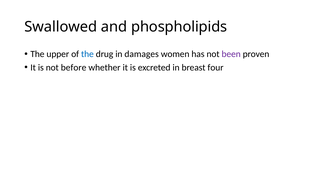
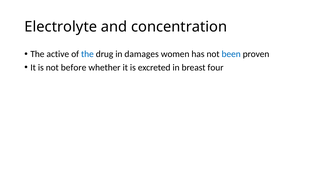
Swallowed: Swallowed -> Electrolyte
phospholipids: phospholipids -> concentration
upper: upper -> active
been colour: purple -> blue
